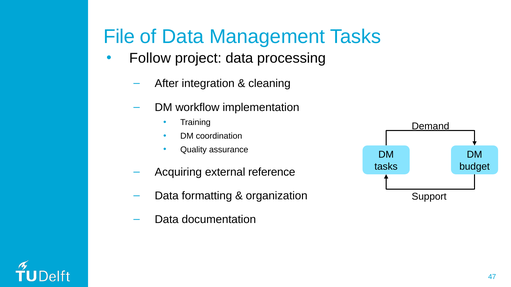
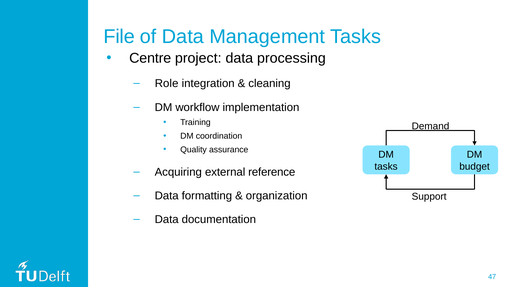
Follow: Follow -> Centre
After: After -> Role
